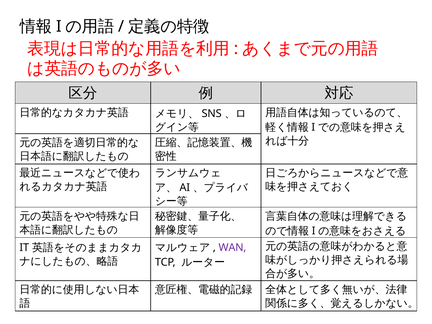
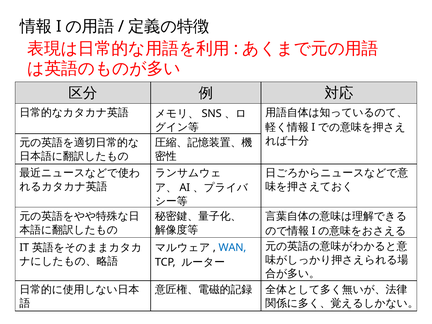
WAN colour: purple -> blue
